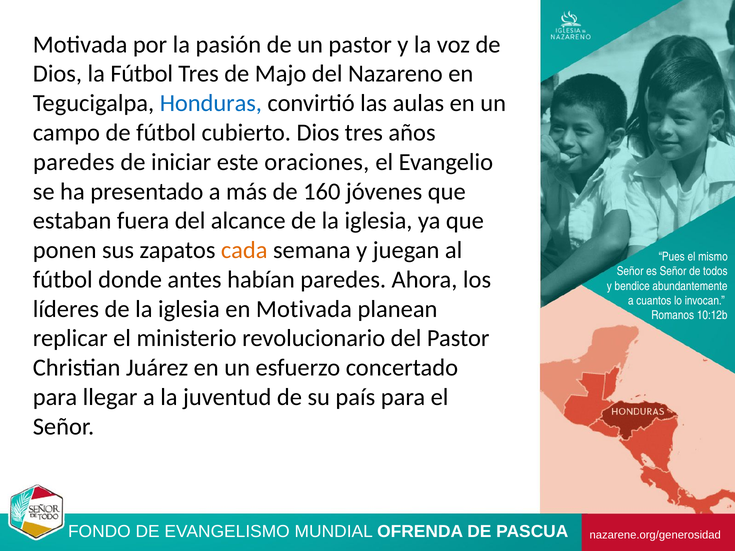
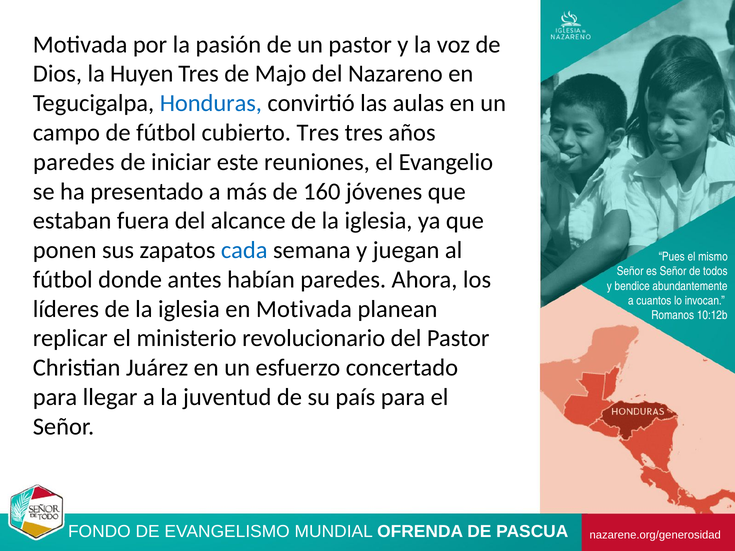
la Fútbol: Fútbol -> Huyen
cubierto Dios: Dios -> Tres
oraciones: oraciones -> reuniones
cada colour: orange -> blue
